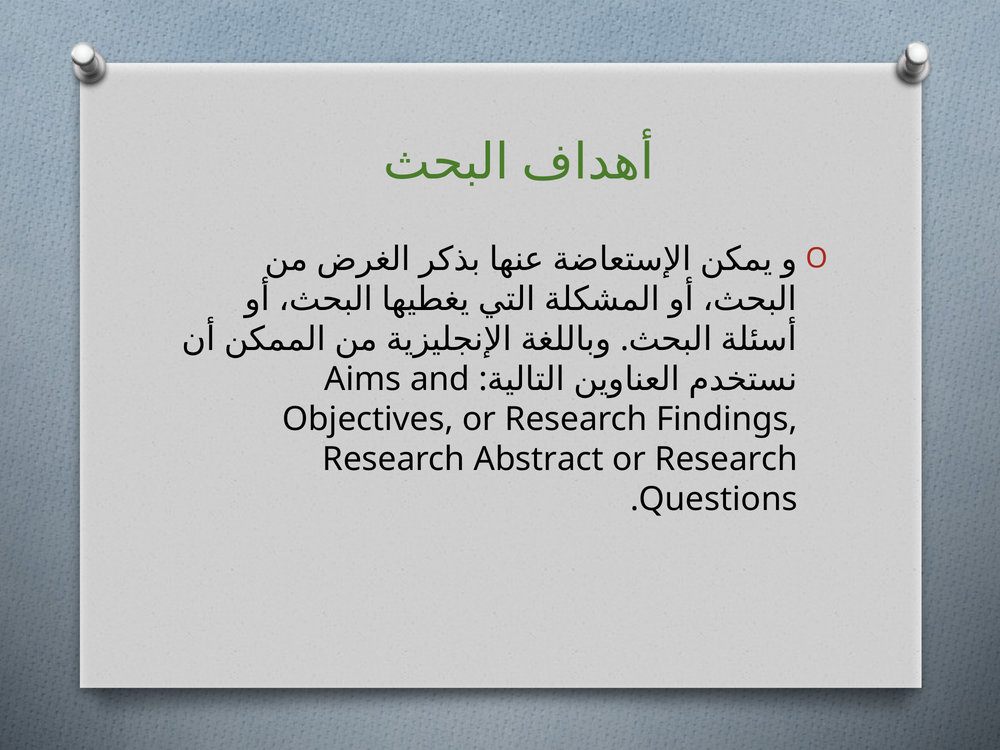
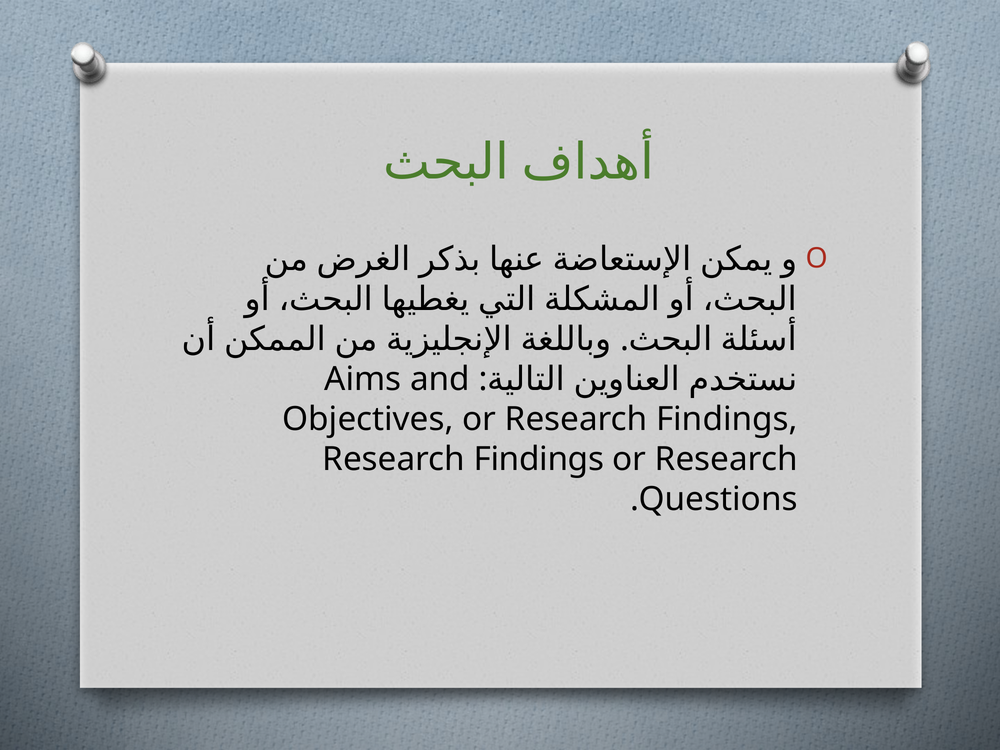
Abstract at (539, 459): Abstract -> Findings
